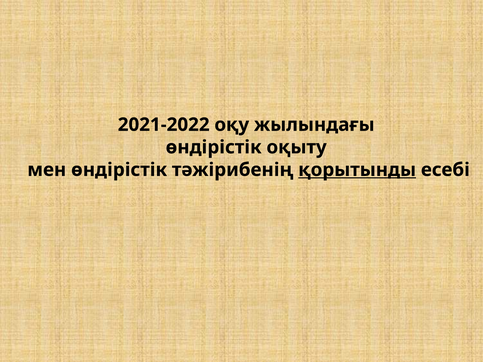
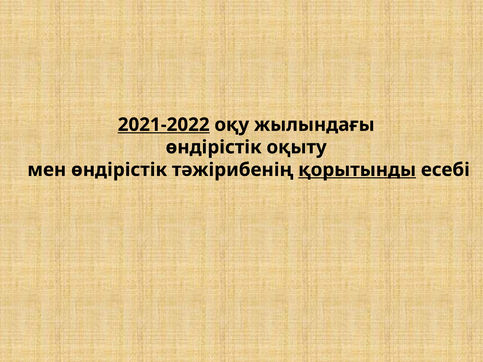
2021-2022 underline: none -> present
